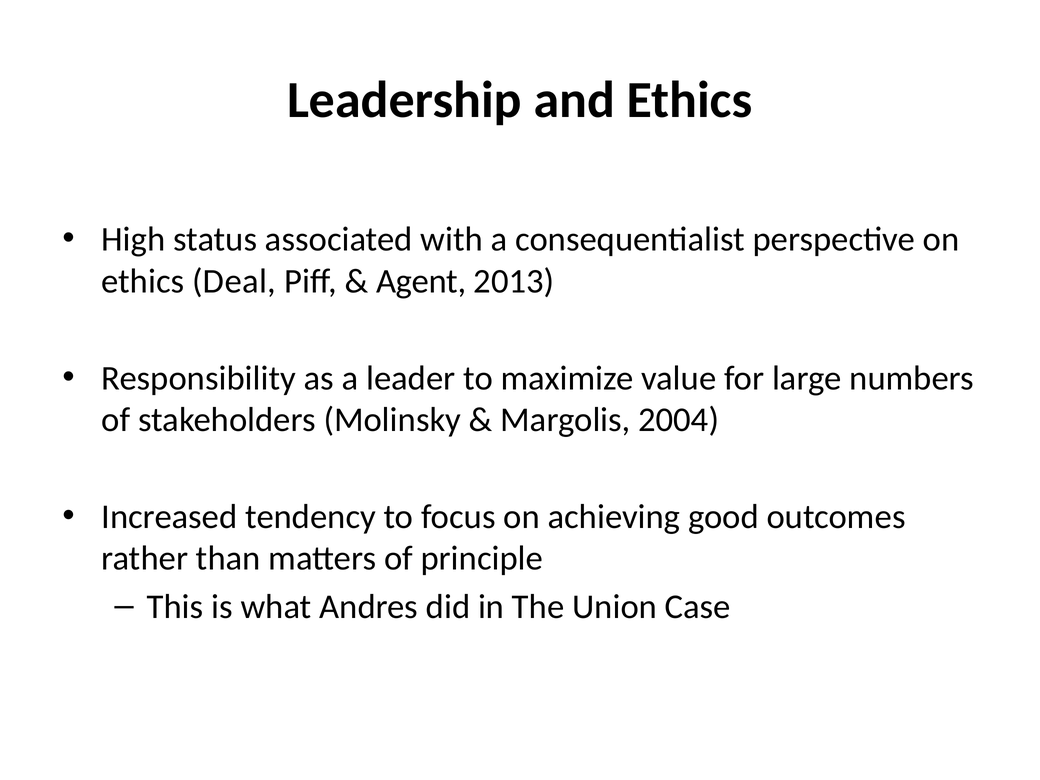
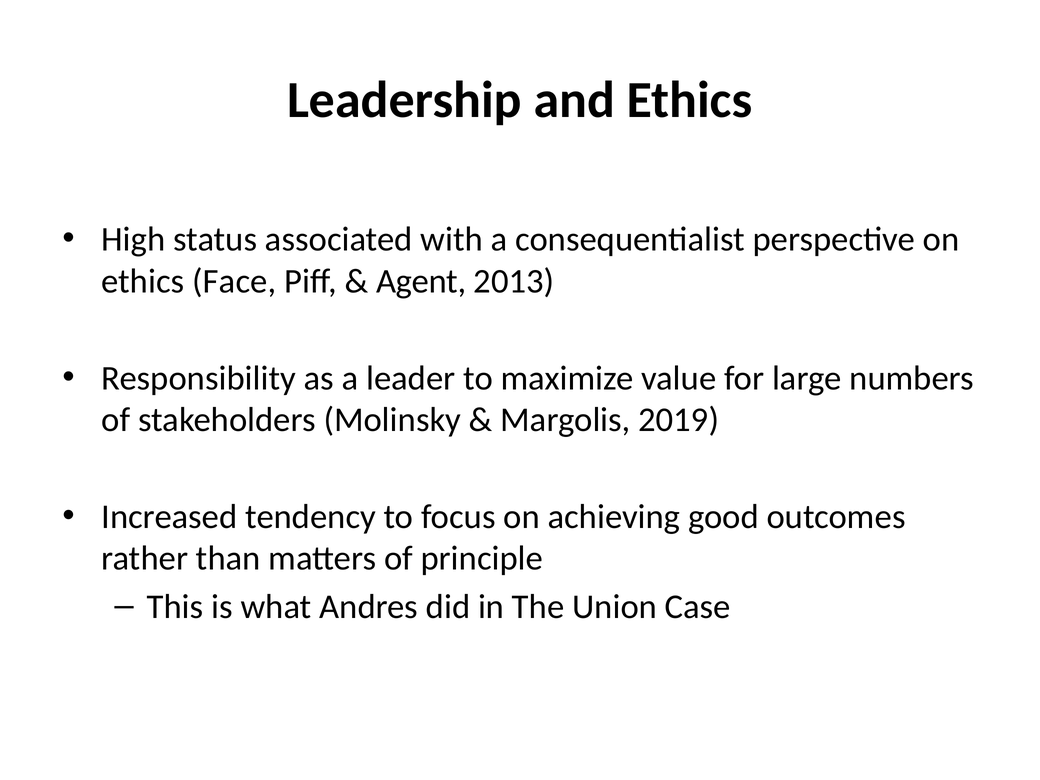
Deal: Deal -> Face
2004: 2004 -> 2019
